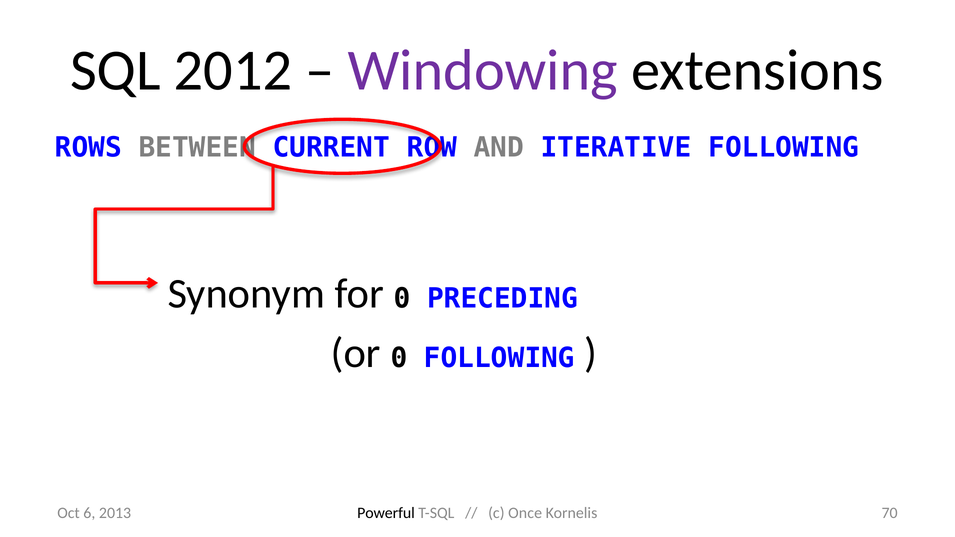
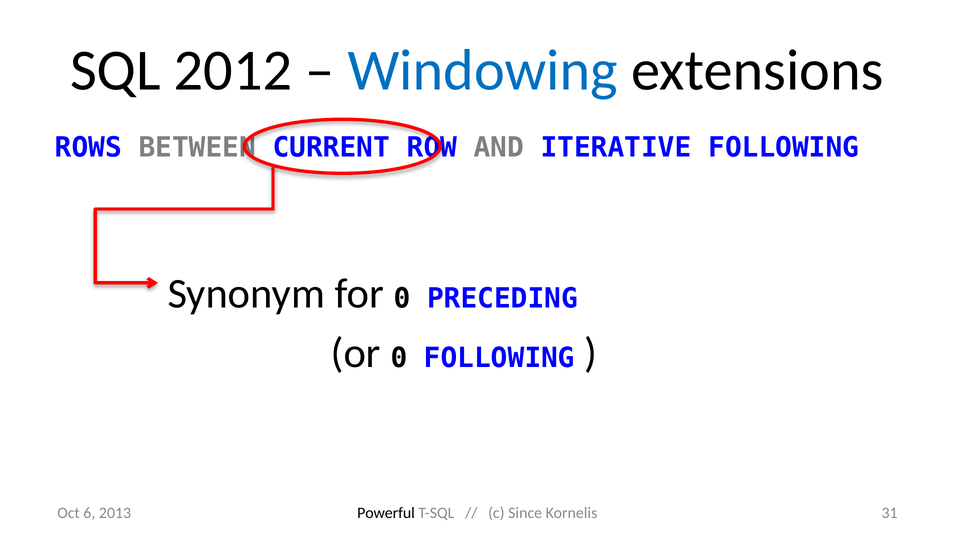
Windowing colour: purple -> blue
Once: Once -> Since
70: 70 -> 31
